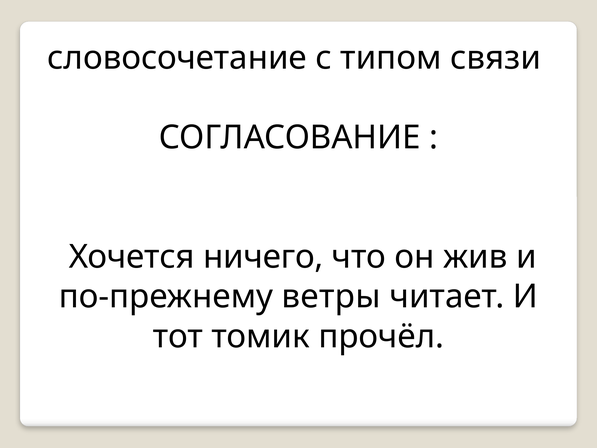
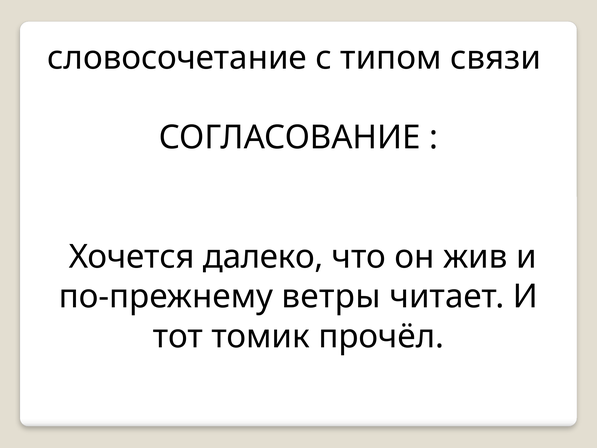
ничего: ничего -> далеко
